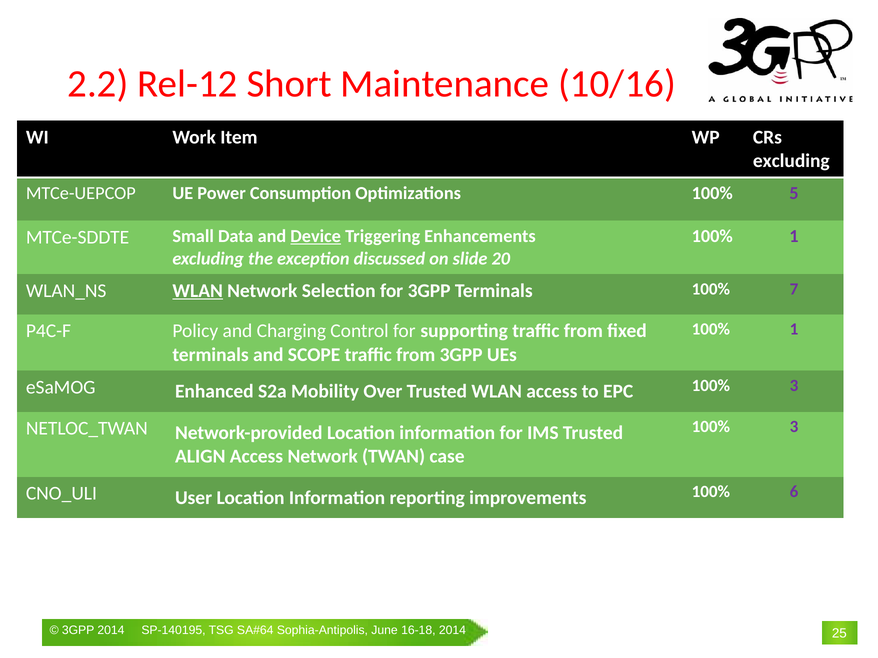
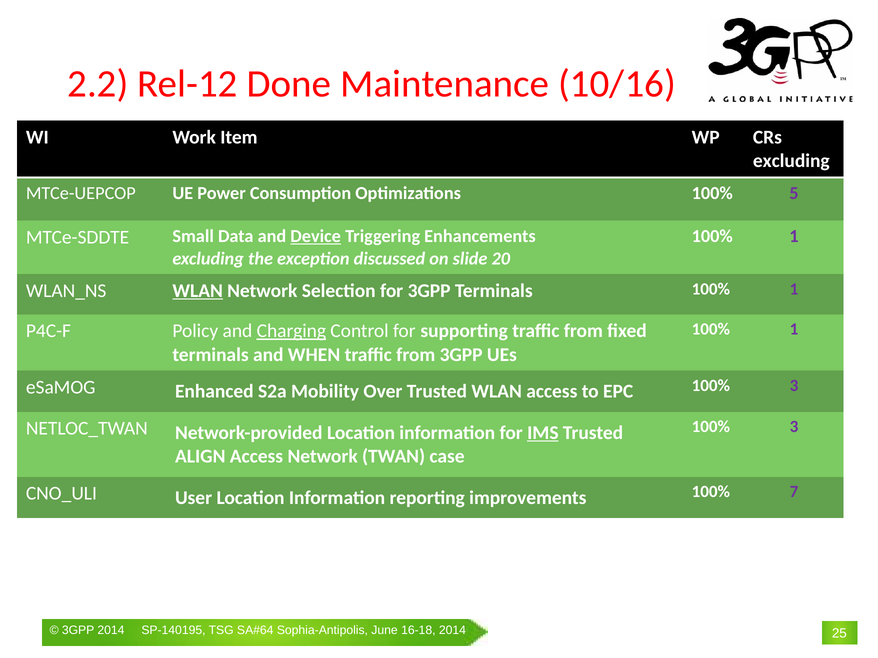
Short: Short -> Done
Terminals 100% 7: 7 -> 1
Charging underline: none -> present
SCOPE: SCOPE -> WHEN
IMS underline: none -> present
6: 6 -> 7
